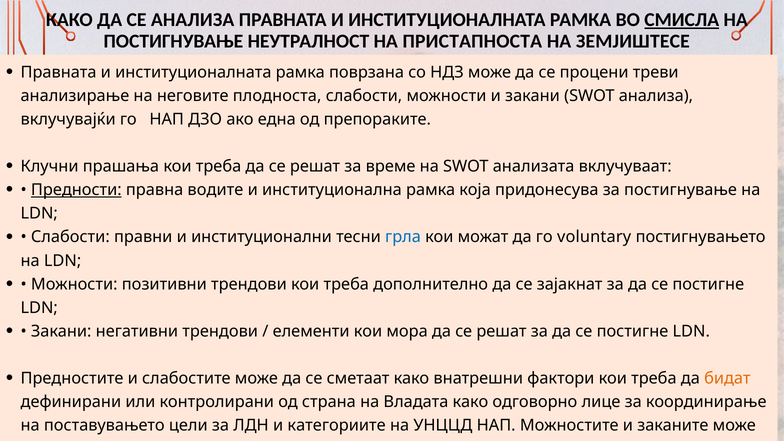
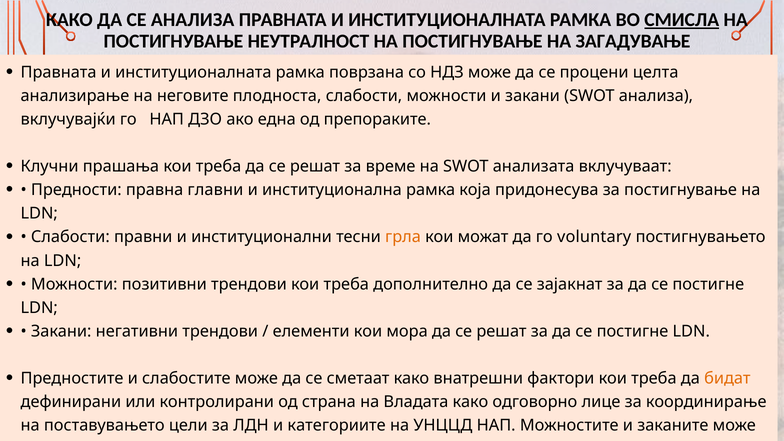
НЕУТРАЛНОСТ НА ПРИСТАПНОСТА: ПРИСТАПНОСТА -> ПОСТИГНУВАЊЕ
ЗЕМЈИШТЕСЕ: ЗЕМЈИШТЕСЕ -> ЗАГАДУВАЊЕ
треви: треви -> целта
Предности underline: present -> none
водите: водите -> главни
грла colour: blue -> orange
